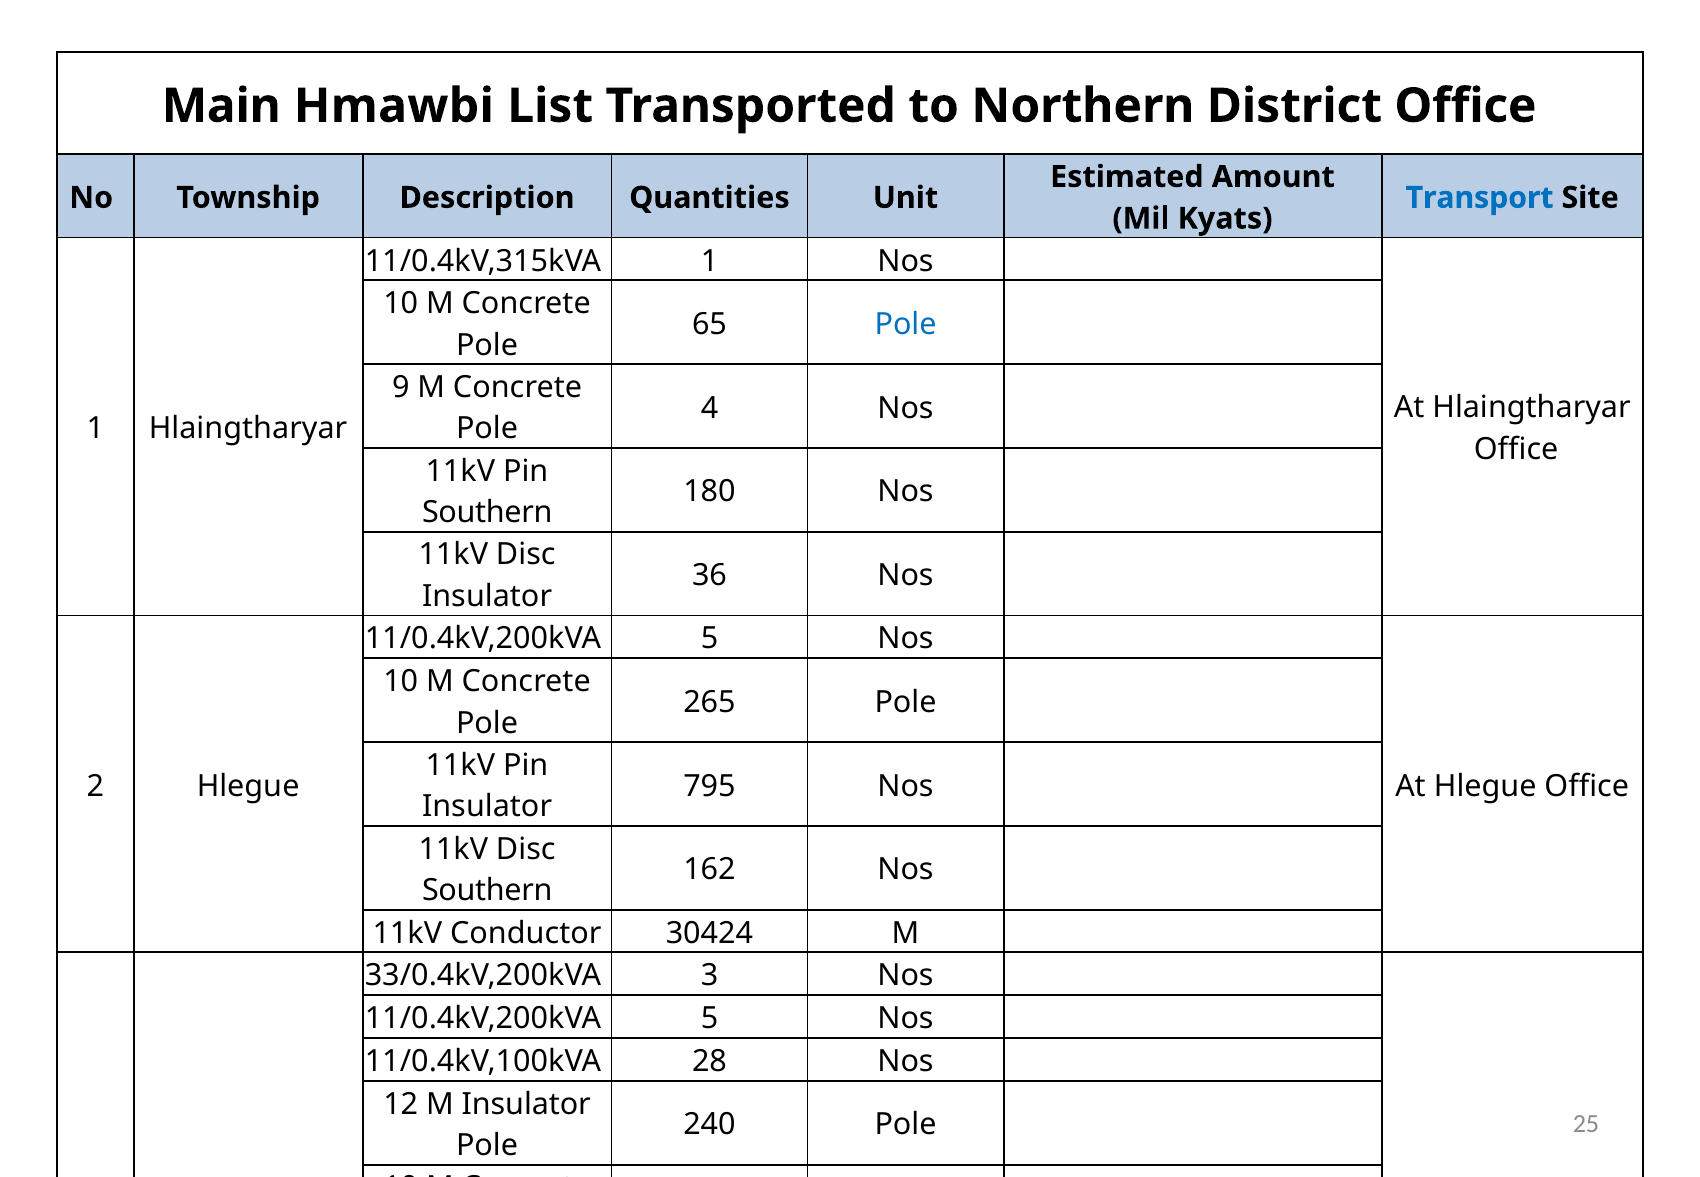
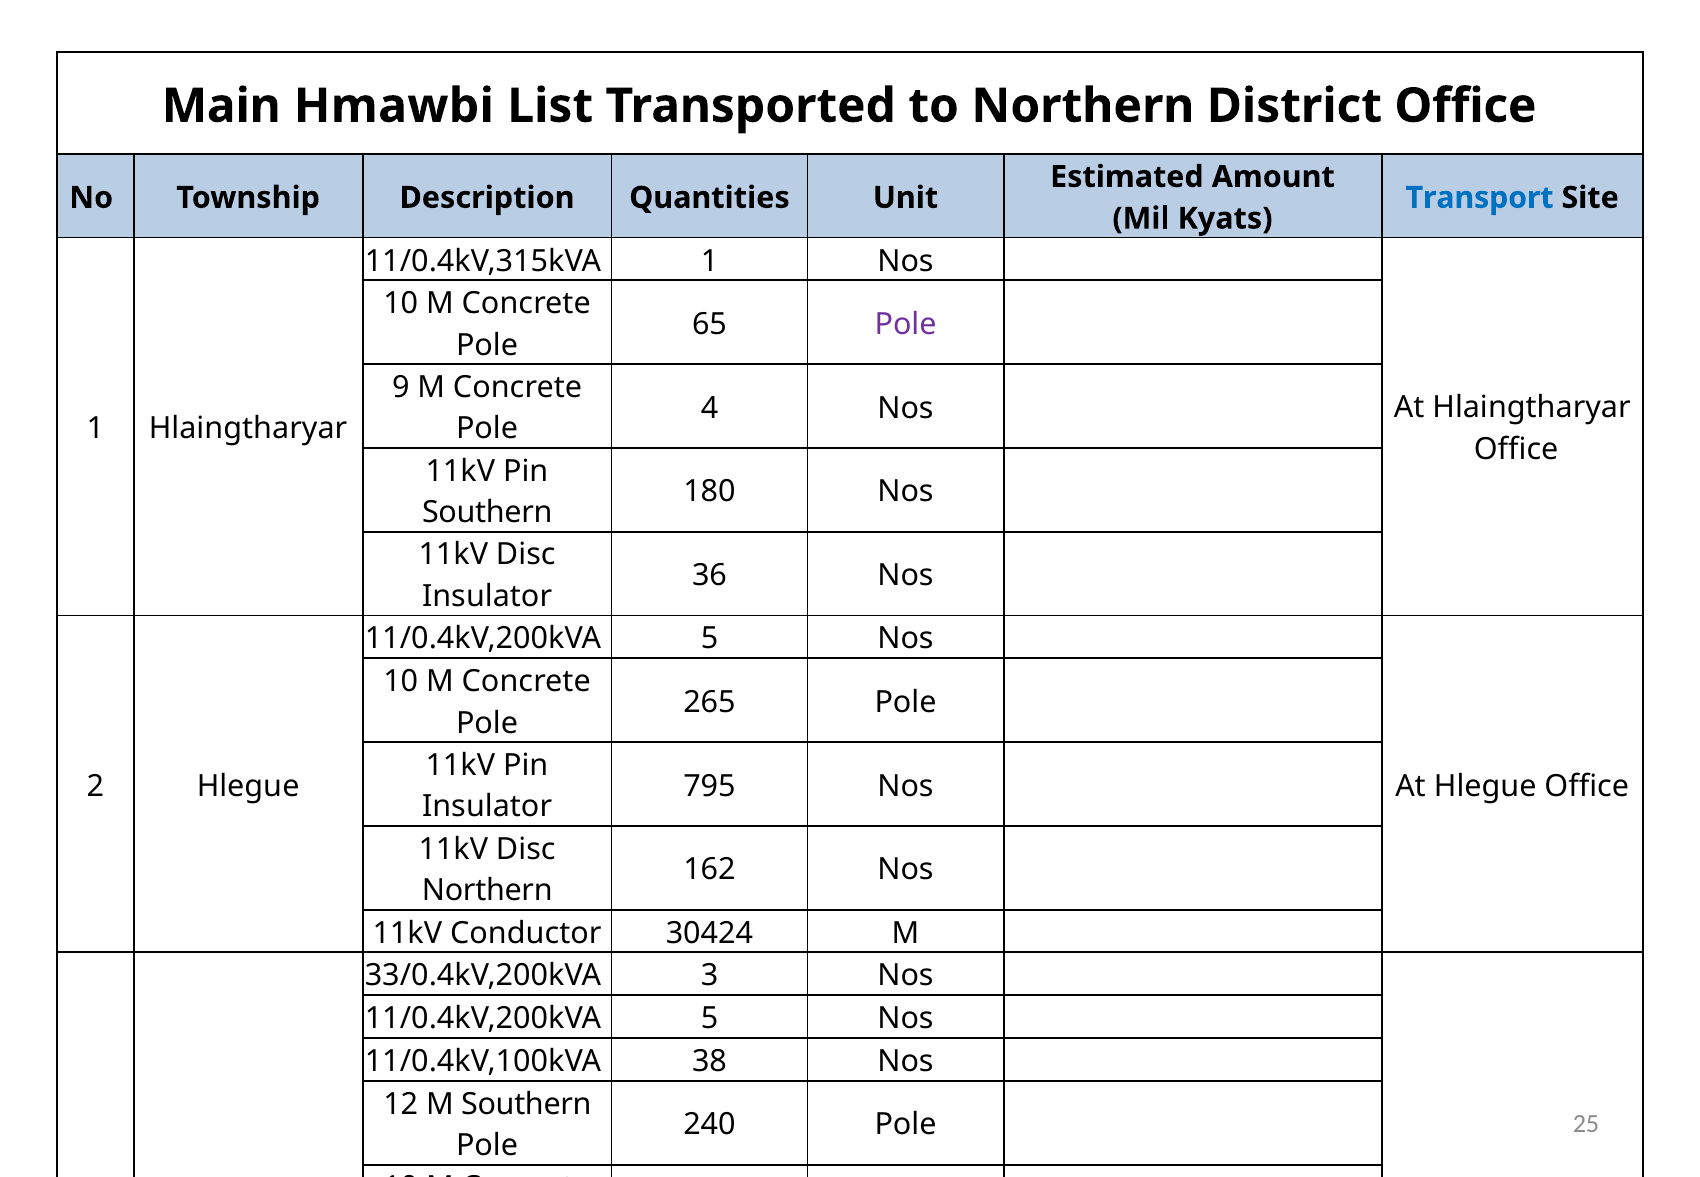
Pole at (906, 324) colour: blue -> purple
Southern at (487, 890): Southern -> Northern
28: 28 -> 38
M Insulator: Insulator -> Southern
